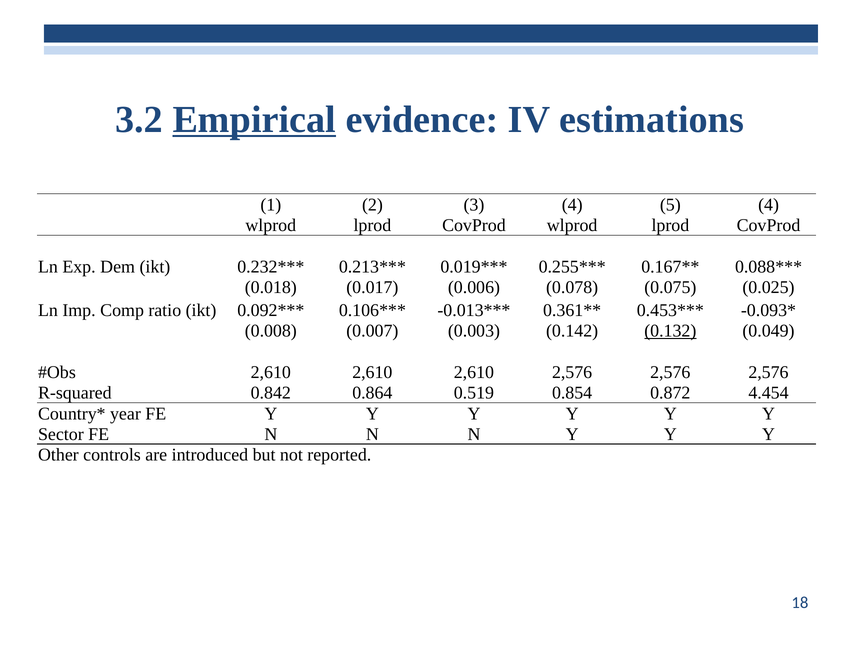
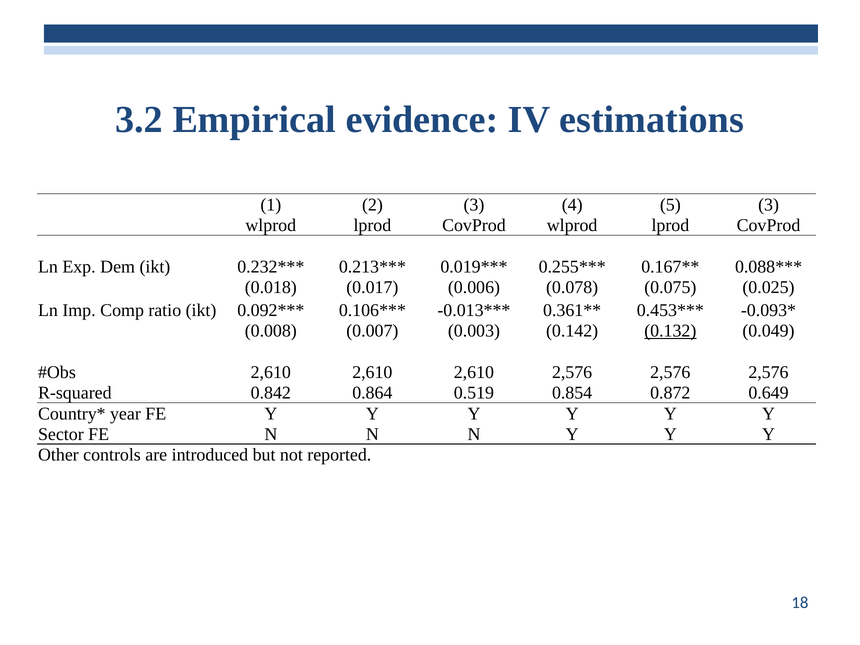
Empirical underline: present -> none
5 4: 4 -> 3
4.454: 4.454 -> 0.649
